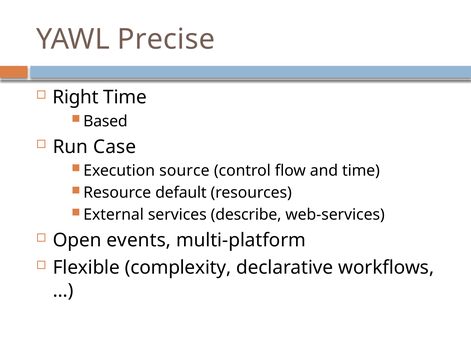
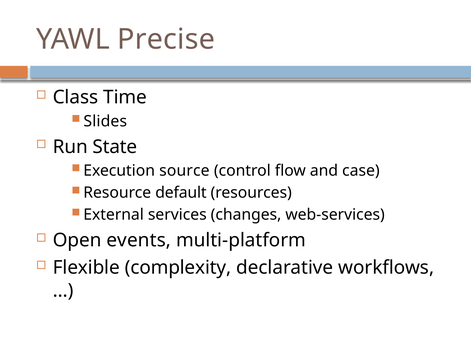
Right: Right -> Class
Based: Based -> Slides
Case: Case -> State
and time: time -> case
describe: describe -> changes
